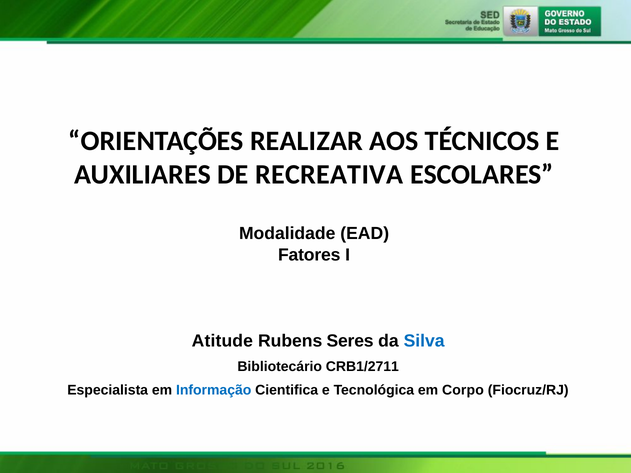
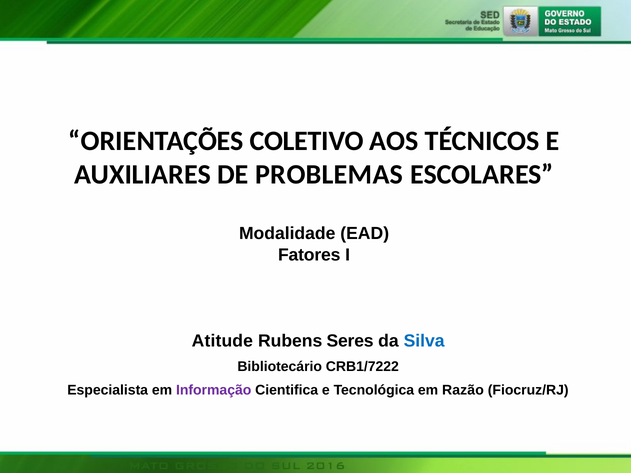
REALIZAR: REALIZAR -> COLETIVO
RECREATIVA: RECREATIVA -> PROBLEMAS
CRB1/2711: CRB1/2711 -> CRB1/7222
Informação colour: blue -> purple
Corpo: Corpo -> Razão
